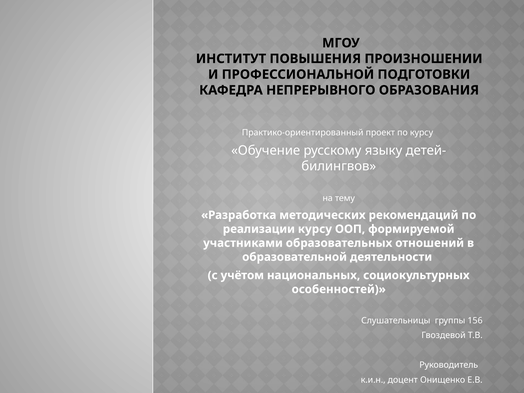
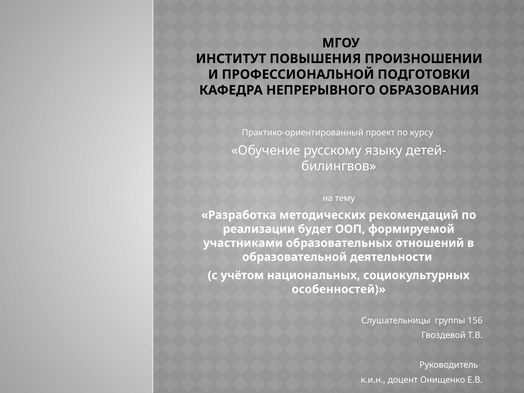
реализации курсу: курсу -> будет
